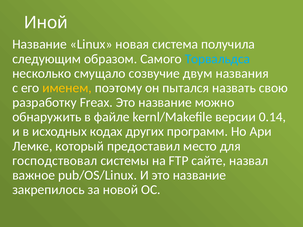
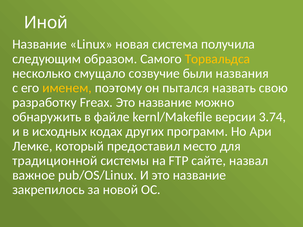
Торвальдса colour: light blue -> yellow
двум: двум -> были
0.14: 0.14 -> 3.74
господствовал: господствовал -> традиционной
